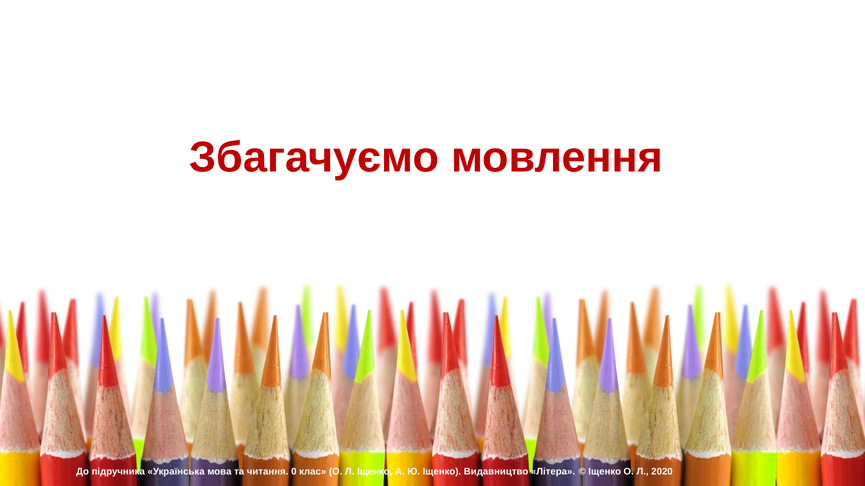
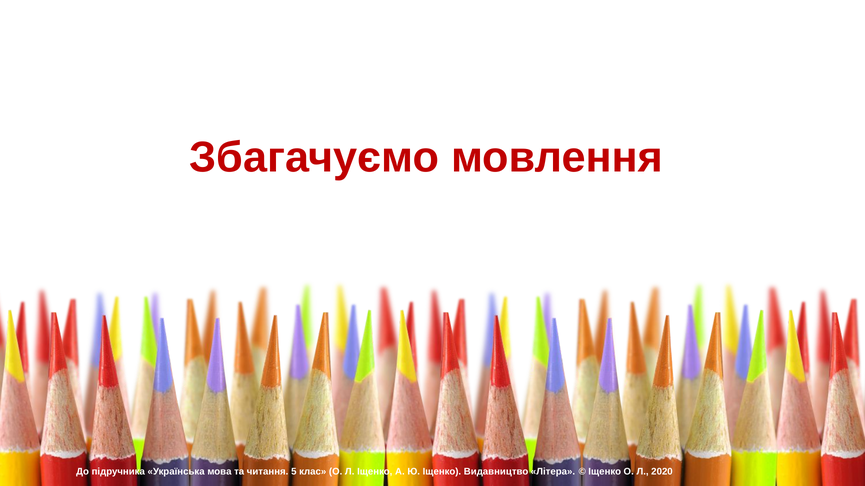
0: 0 -> 5
